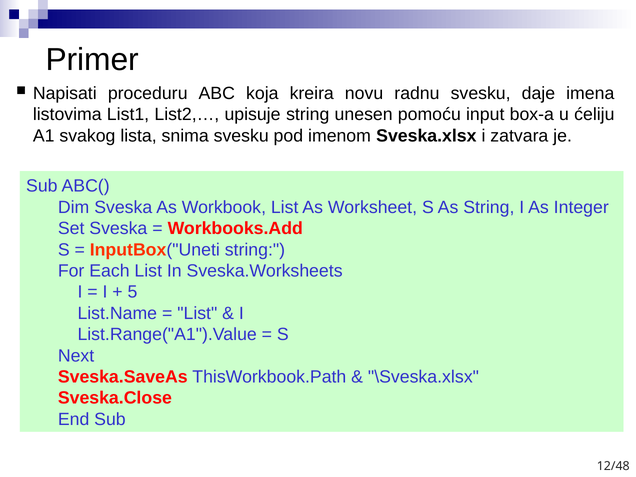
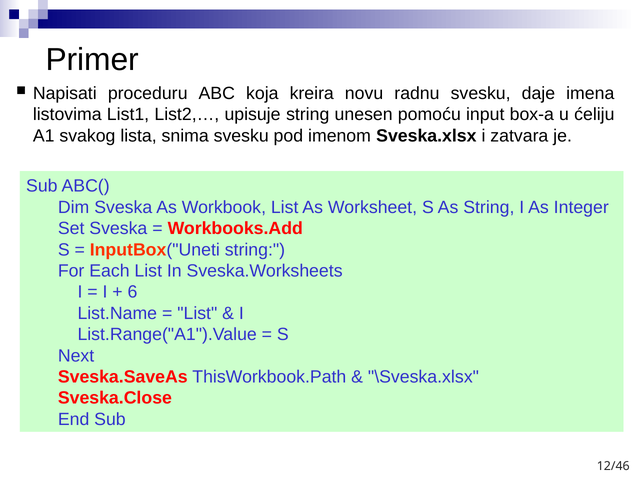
5: 5 -> 6
12/48: 12/48 -> 12/46
